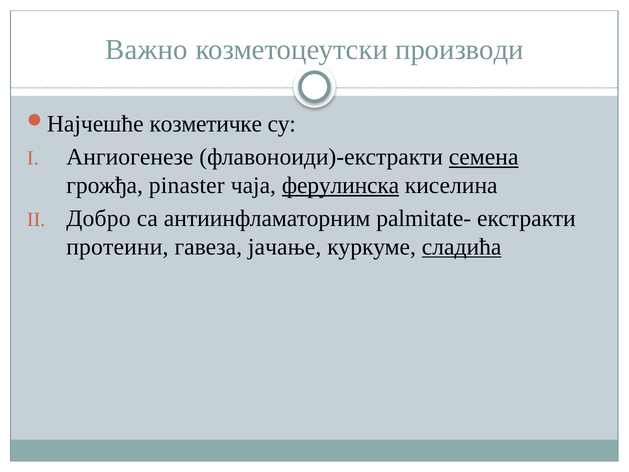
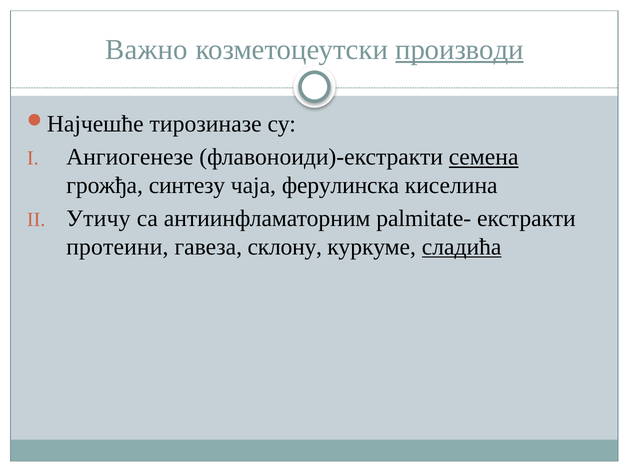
производи underline: none -> present
козметичке: козметичке -> тирозиназе
pinaster: pinaster -> синтезу
ферулинска underline: present -> none
Добро: Добро -> Утичу
јачање: јачање -> склону
